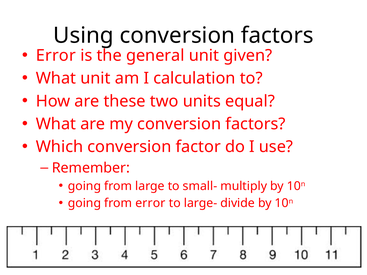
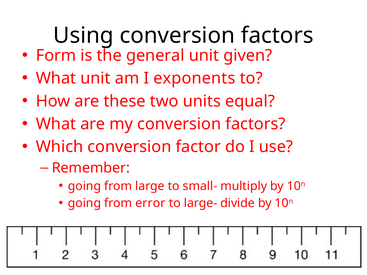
Error at (56, 56): Error -> Form
calculation: calculation -> exponents
